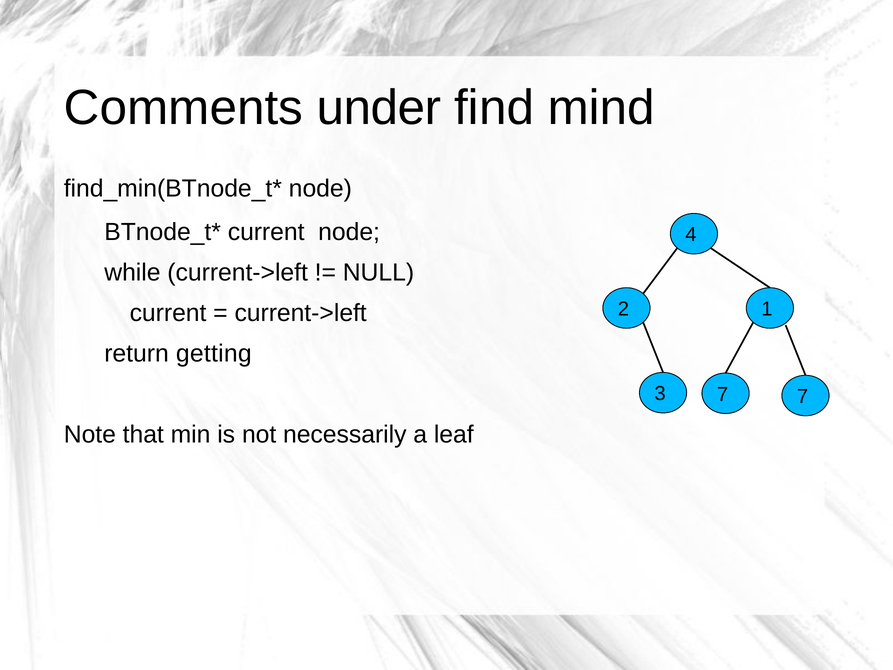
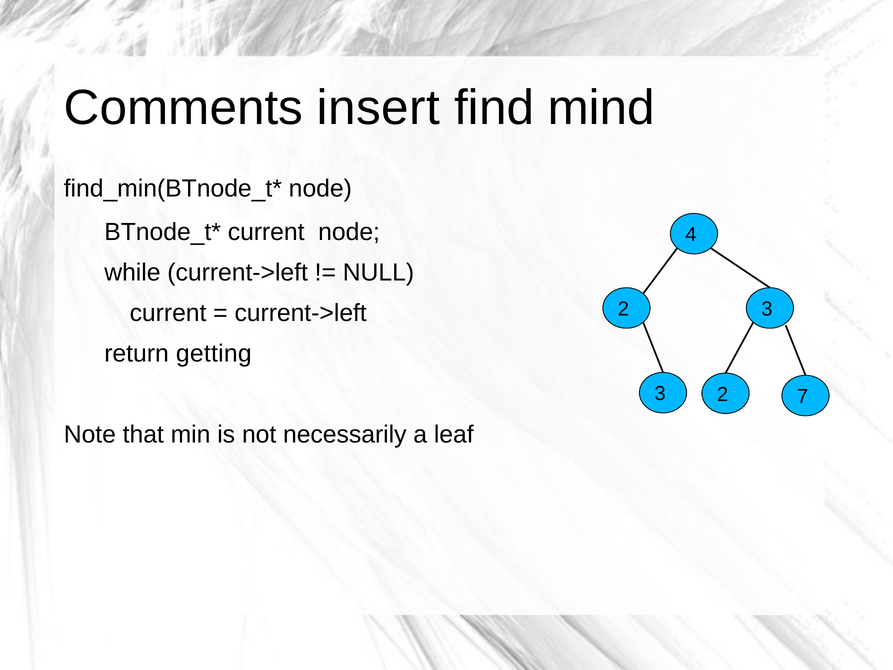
under: under -> insert
2 1: 1 -> 3
3 7: 7 -> 2
